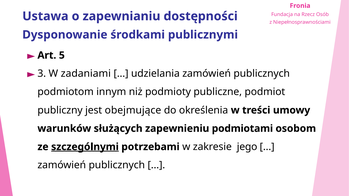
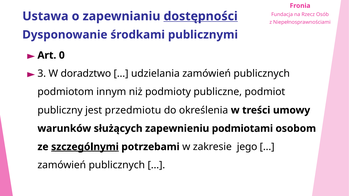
dostępności underline: none -> present
5: 5 -> 0
zadaniami: zadaniami -> doradztwo
obejmujące: obejmujące -> przedmiotu
